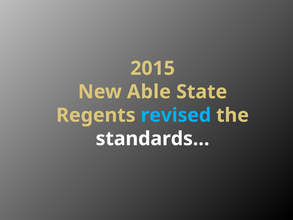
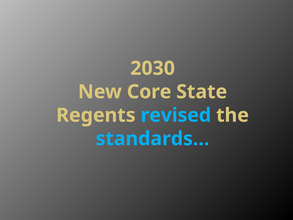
2015: 2015 -> 2030
Able: Able -> Core
standards… colour: white -> light blue
